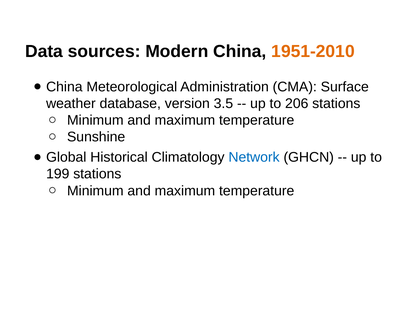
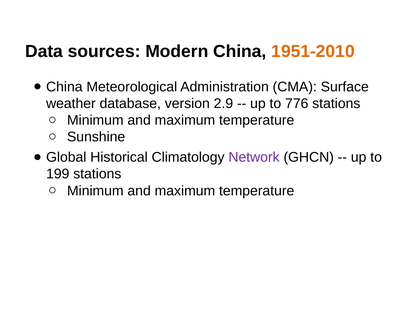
3.5: 3.5 -> 2.9
206: 206 -> 776
Network colour: blue -> purple
